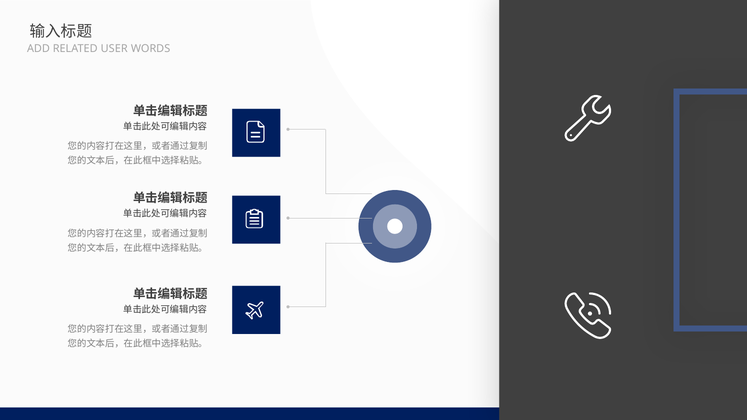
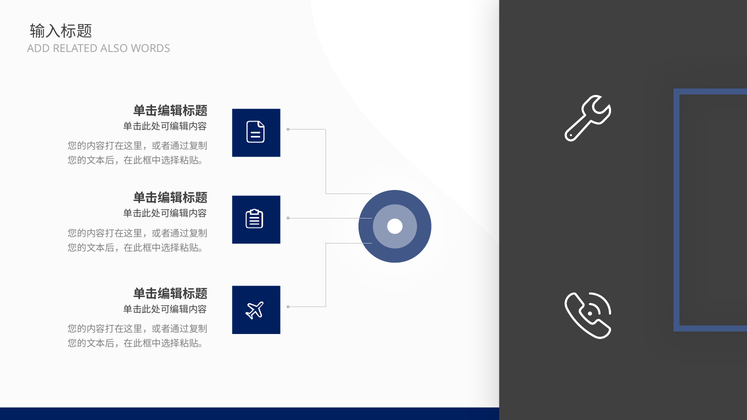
USER: USER -> ALSO
